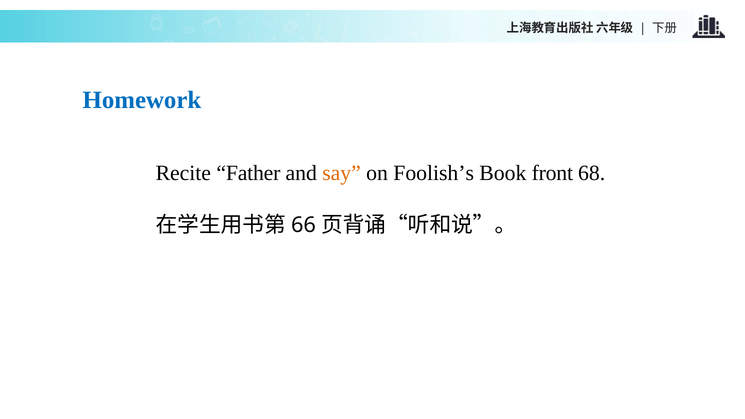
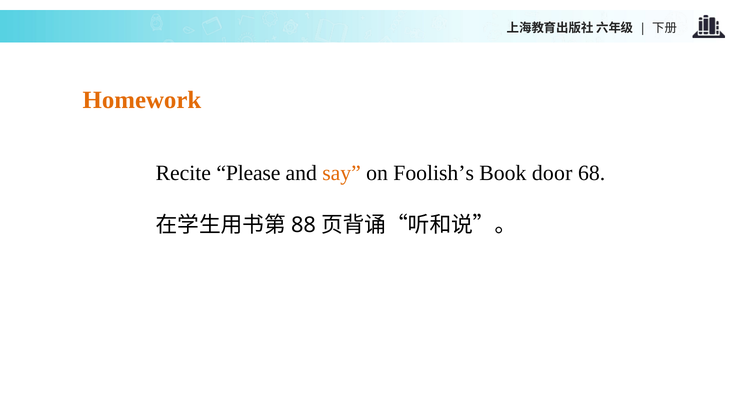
Homework colour: blue -> orange
Father: Father -> Please
front: front -> door
66: 66 -> 88
